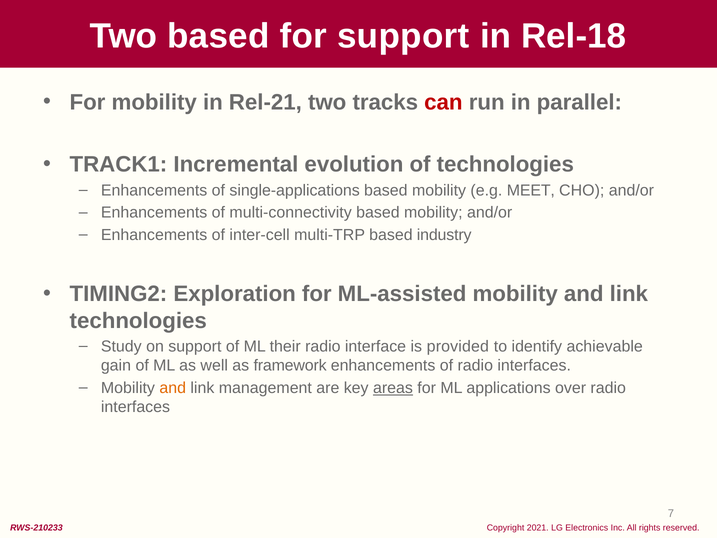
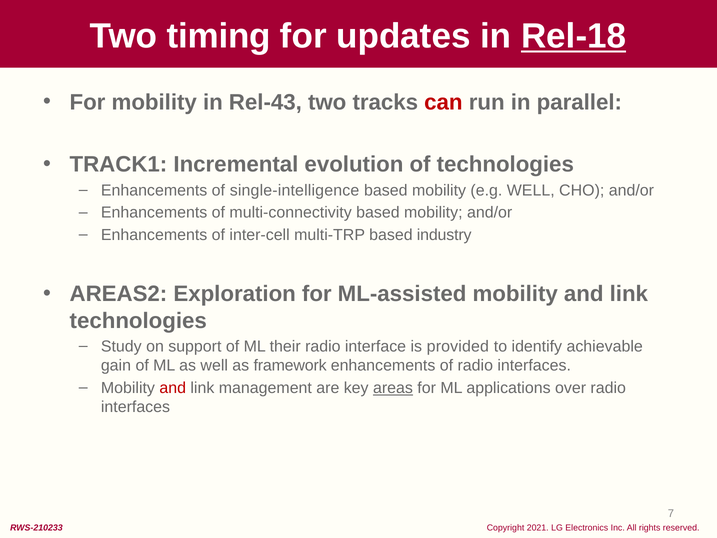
Two based: based -> timing
for support: support -> updates
Rel-18 underline: none -> present
Rel-21: Rel-21 -> Rel-43
single-applications: single-applications -> single-intelligence
e.g MEET: MEET -> WELL
TIMING2: TIMING2 -> AREAS2
and at (173, 388) colour: orange -> red
